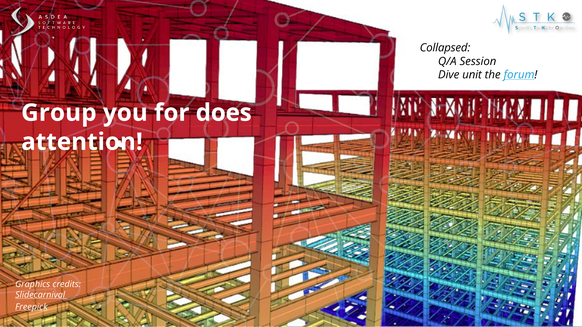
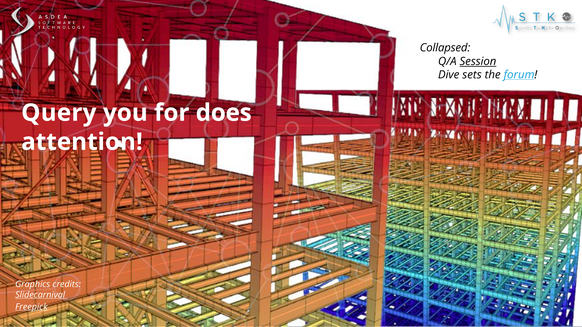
Session underline: none -> present
unit: unit -> sets
Group: Group -> Query
